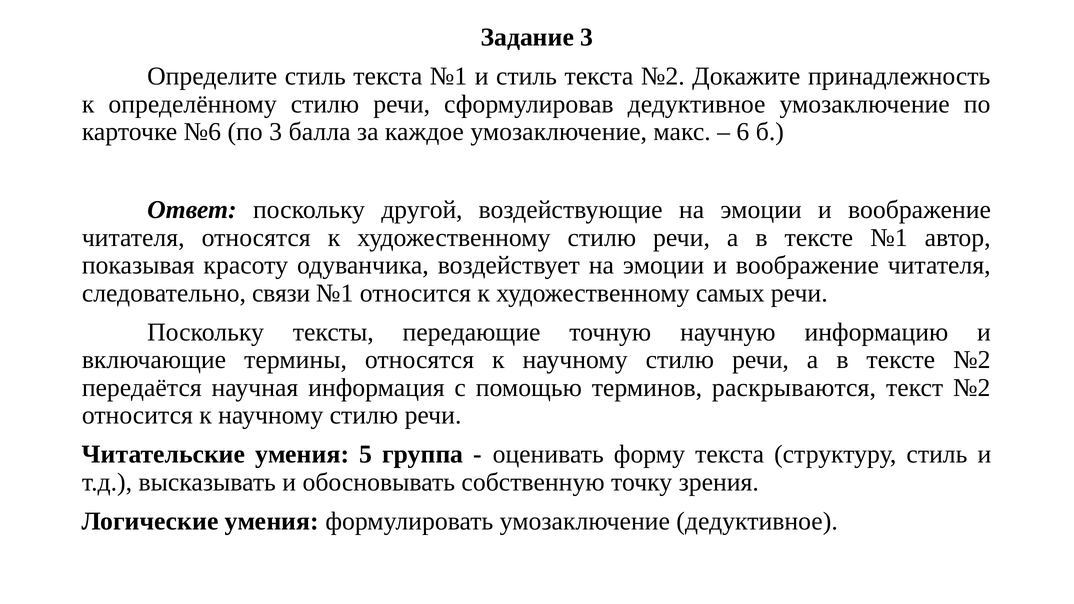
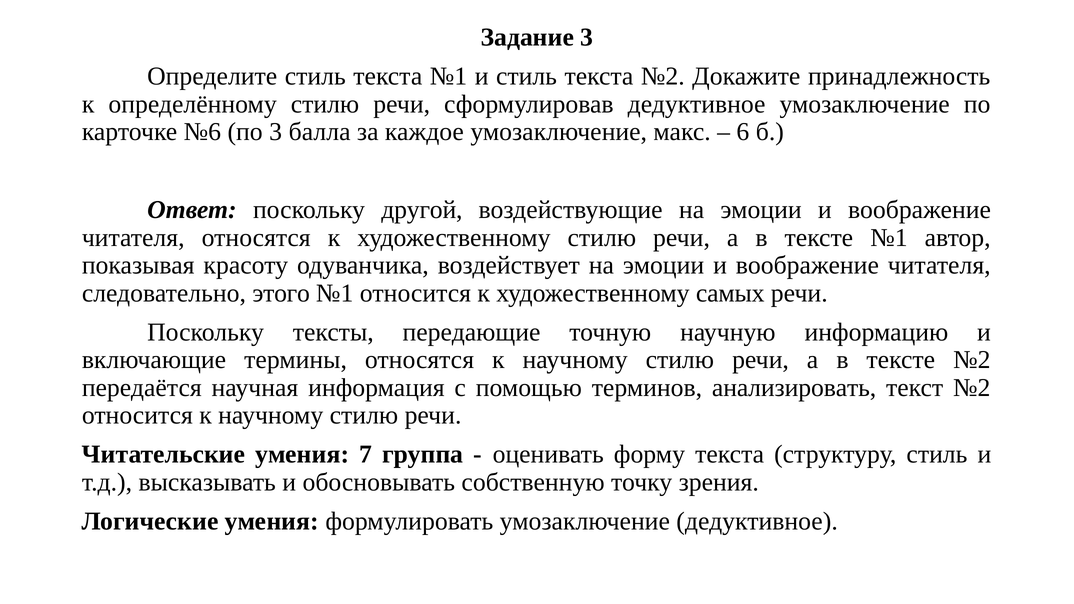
связи: связи -> этого
раскрываются: раскрываются -> анализировать
5: 5 -> 7
